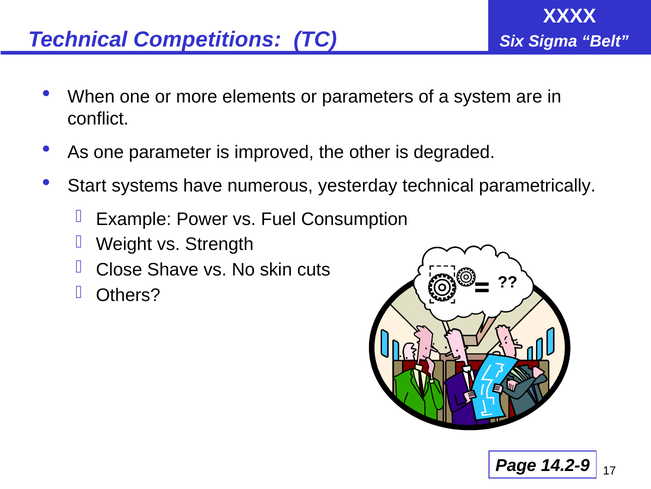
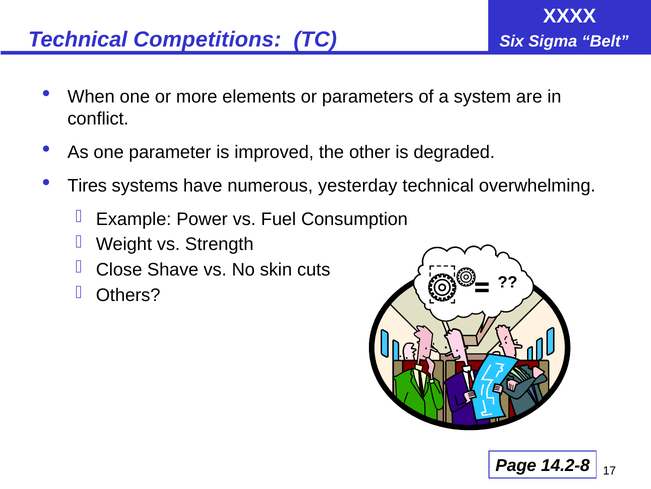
Start: Start -> Tires
parametrically: parametrically -> overwhelming
14.2-9: 14.2-9 -> 14.2-8
